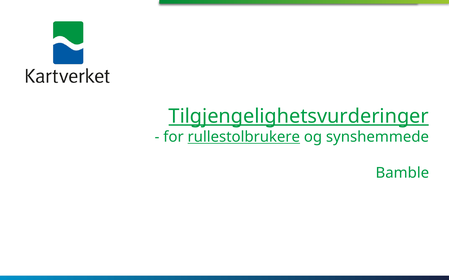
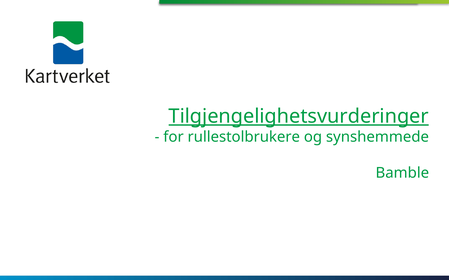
rullestolbrukere underline: present -> none
